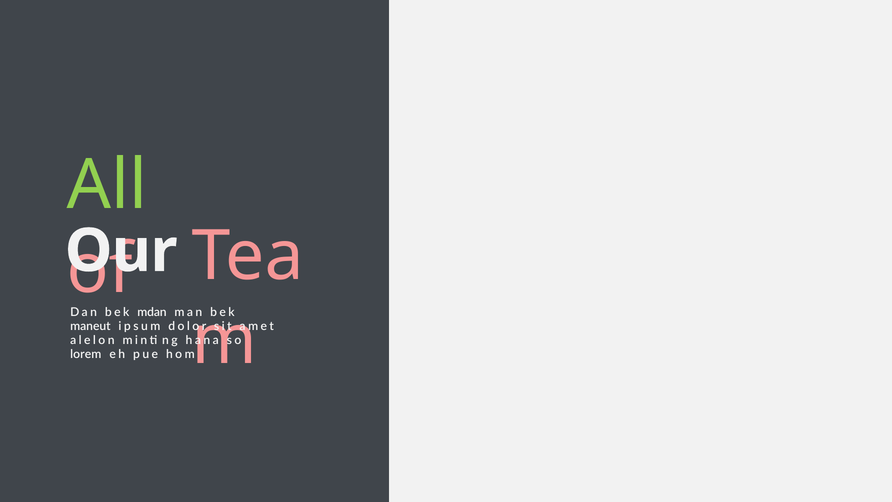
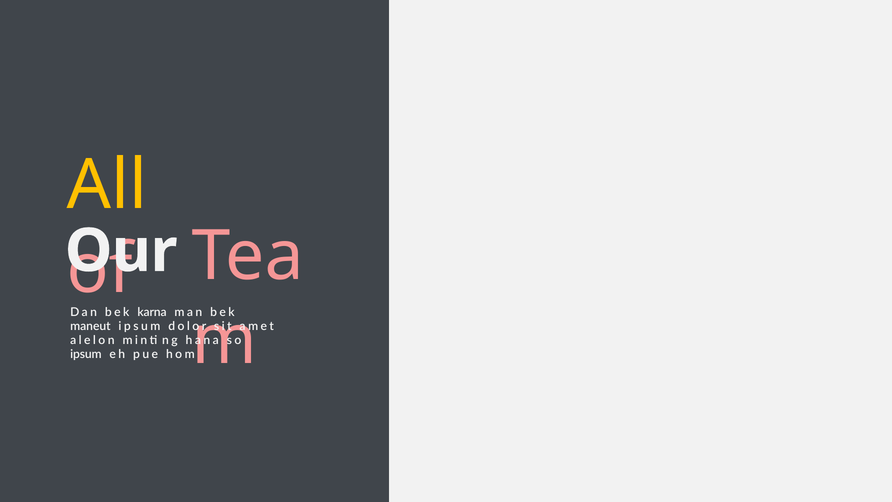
All colour: light green -> yellow
mdan: mdan -> karna
lorem at (86, 354): lorem -> ipsum
